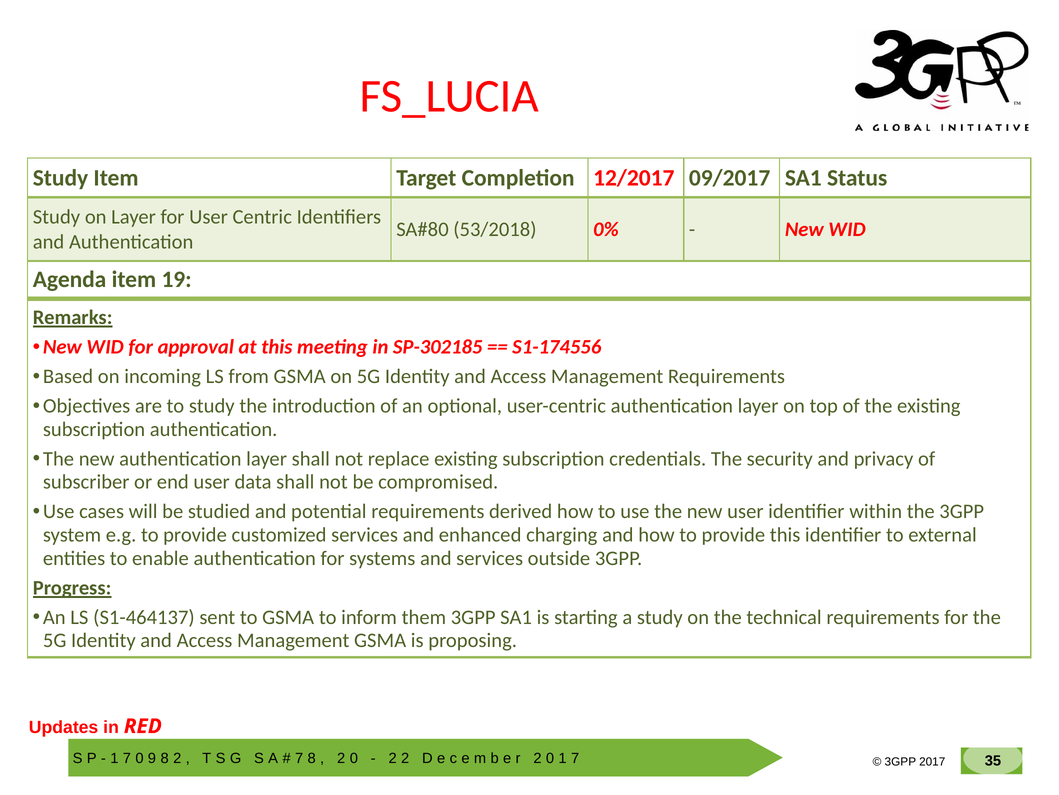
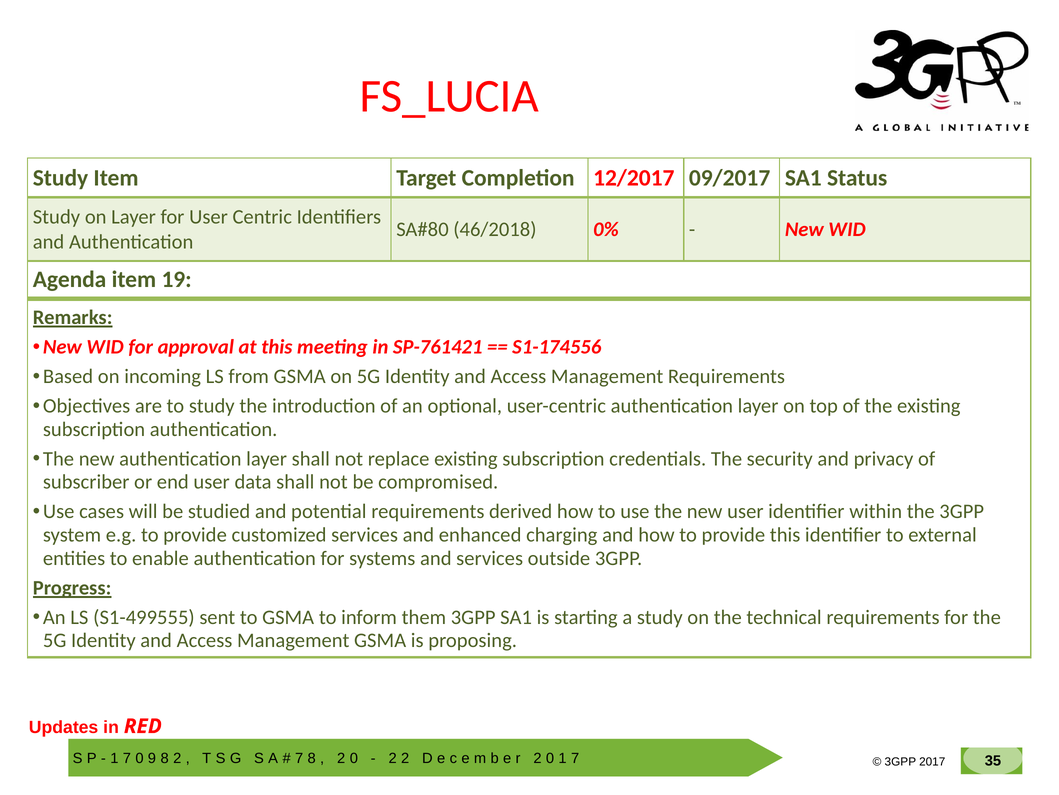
53/2018: 53/2018 -> 46/2018
SP-302185: SP-302185 -> SP-761421
S1-464137: S1-464137 -> S1-499555
